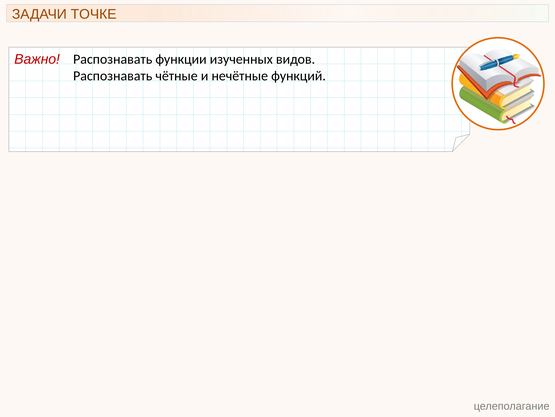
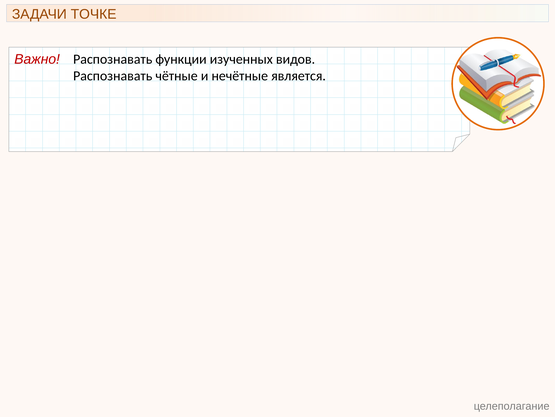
функций: функций -> является
